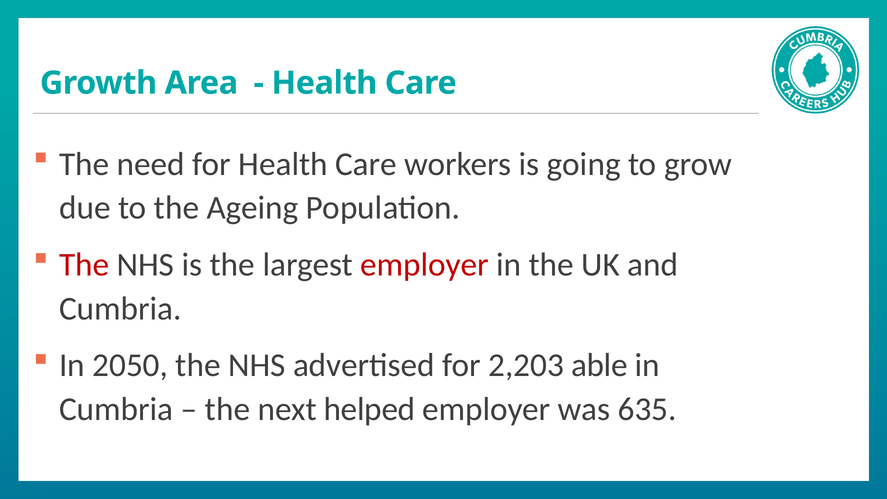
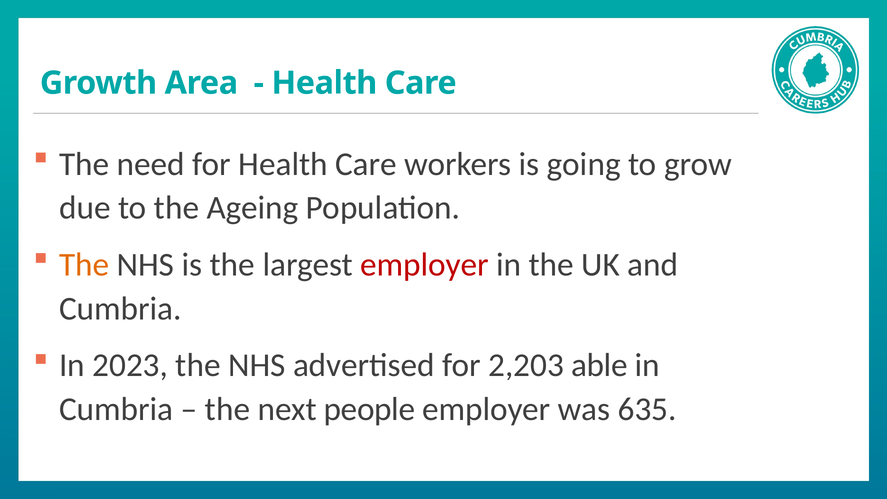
The at (84, 265) colour: red -> orange
2050: 2050 -> 2023
helped: helped -> people
